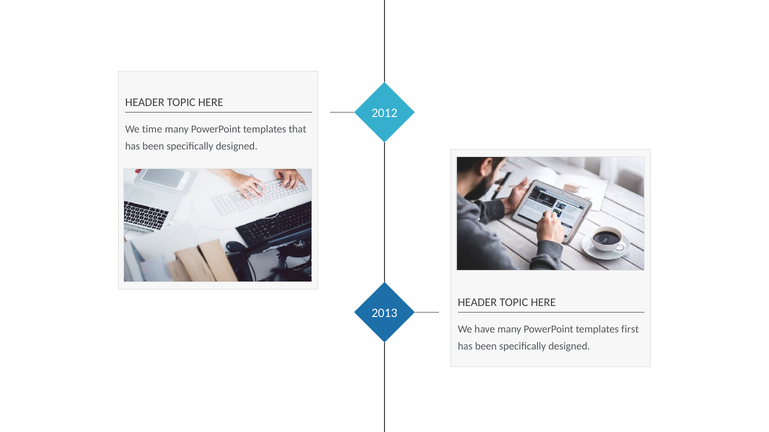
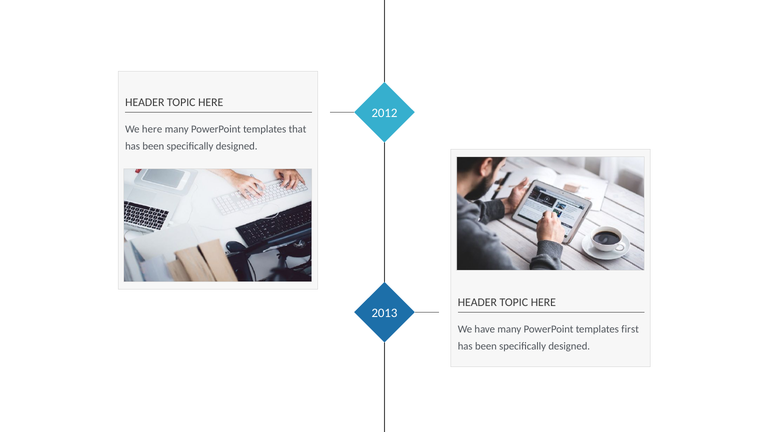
We time: time -> here
